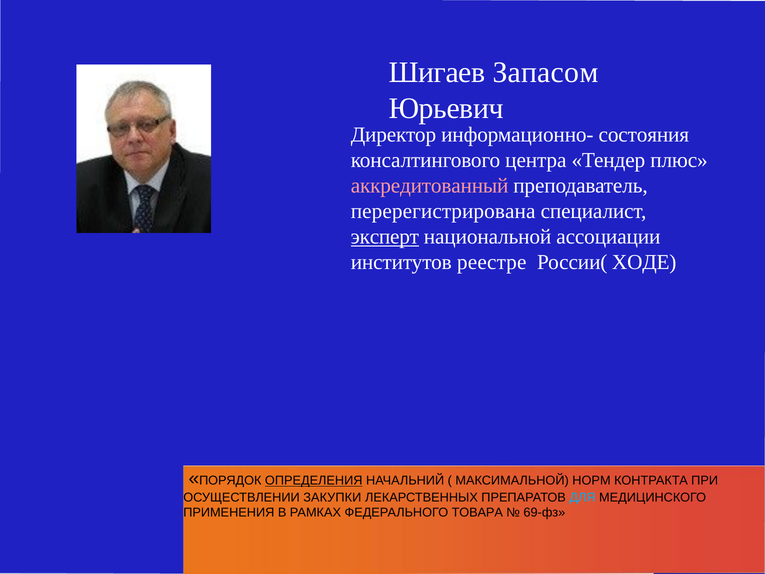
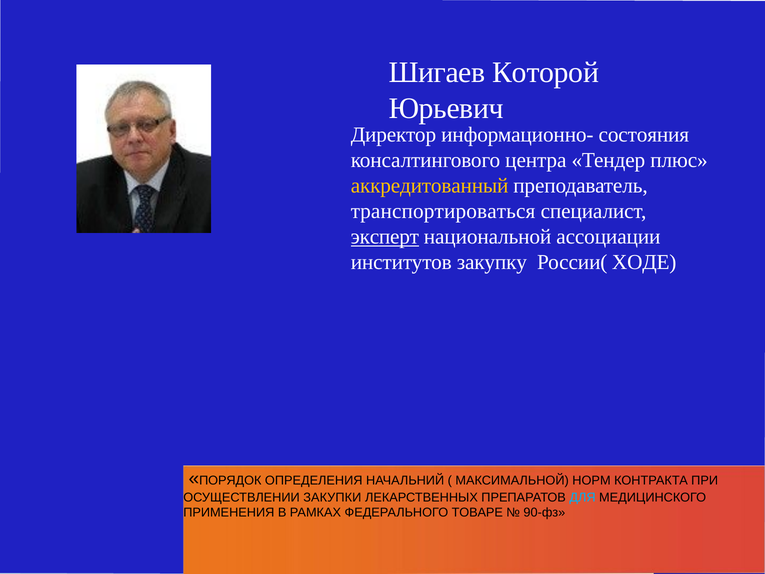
Запасом: Запасом -> Которой
аккредитованный colour: pink -> yellow
перерегистрирована: перерегистрирована -> транспортироваться
реестре: реестре -> закупку
ОПРЕДЕЛЕНИЯ underline: present -> none
ТОВАРА: ТОВАРА -> ТОВАРЕ
69-фз: 69-фз -> 90-фз
